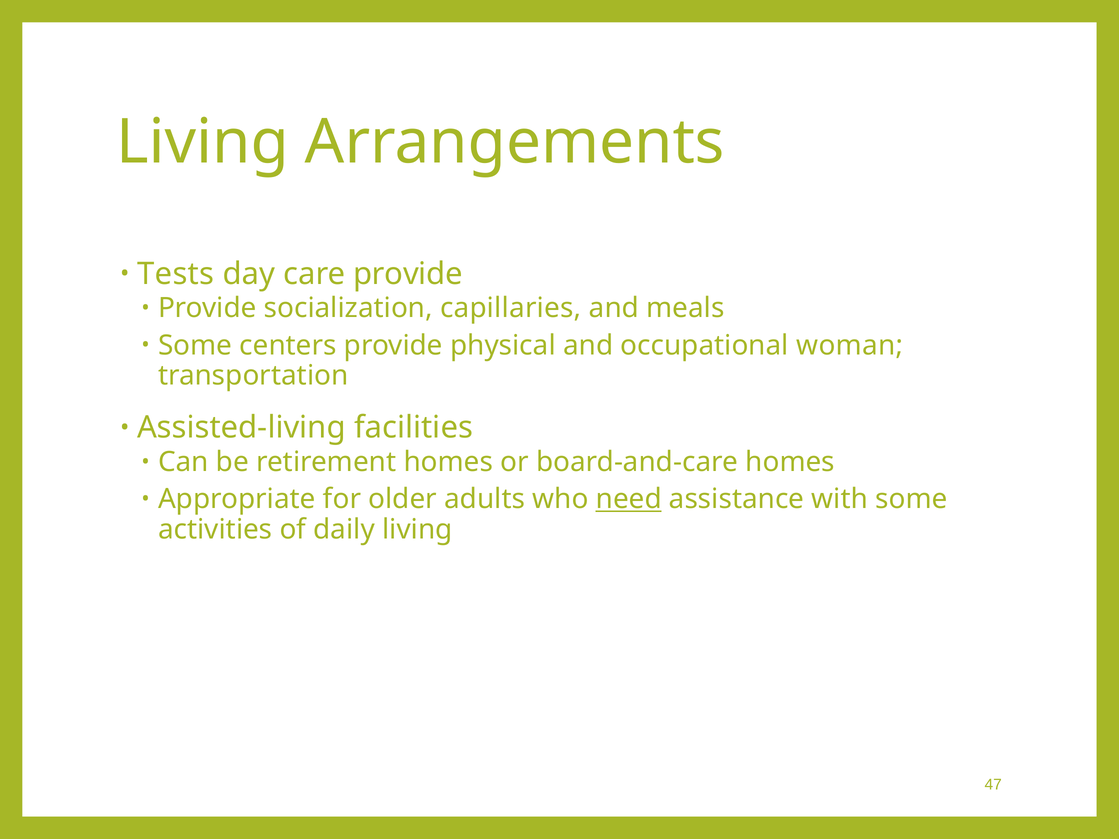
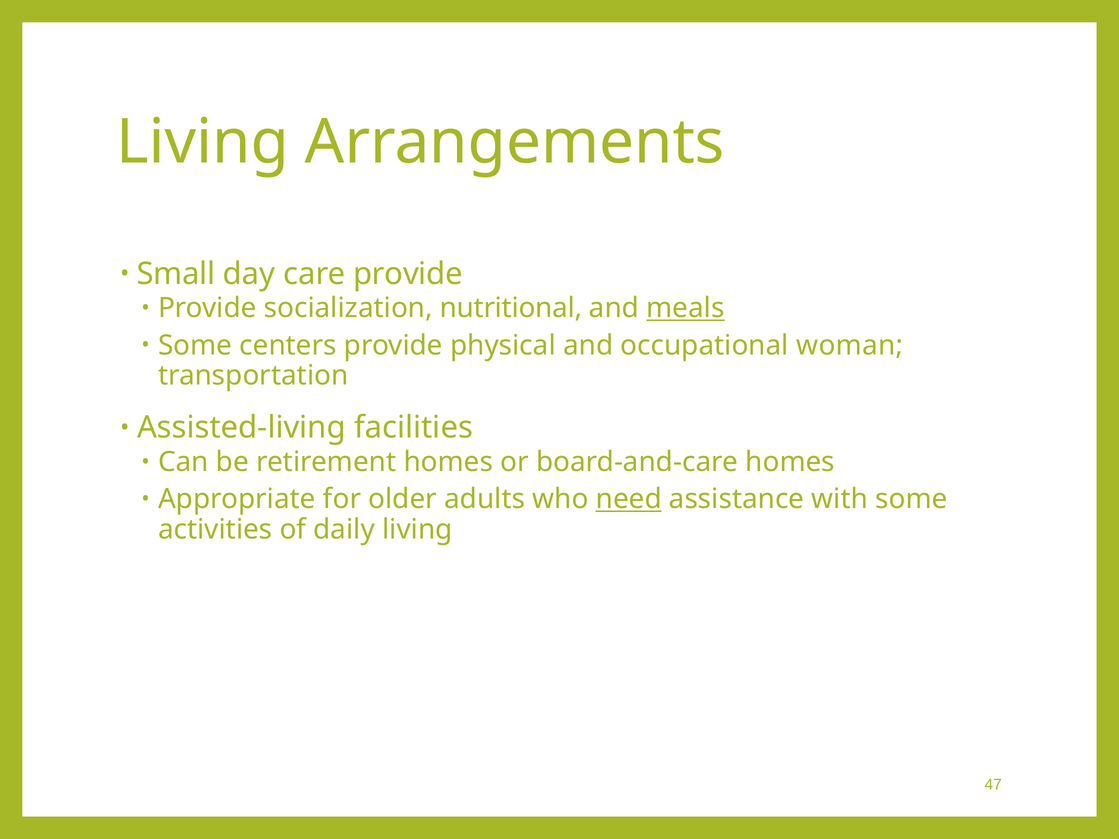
Tests: Tests -> Small
capillaries: capillaries -> nutritional
meals underline: none -> present
